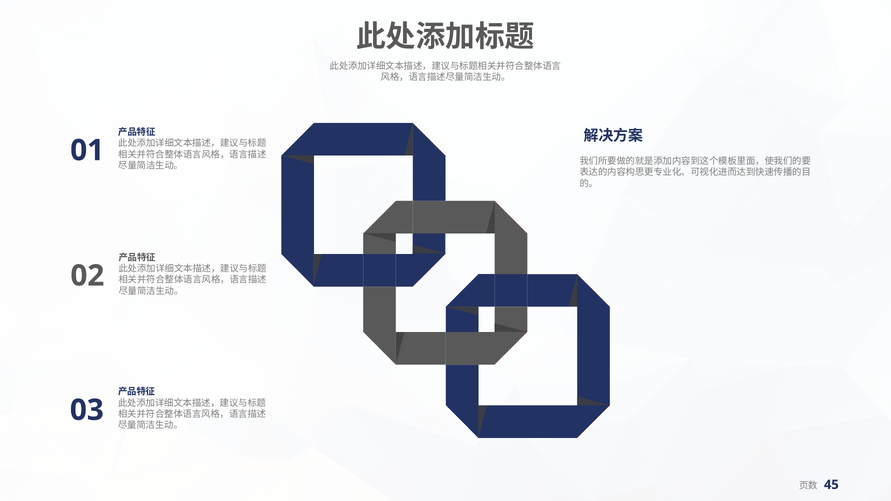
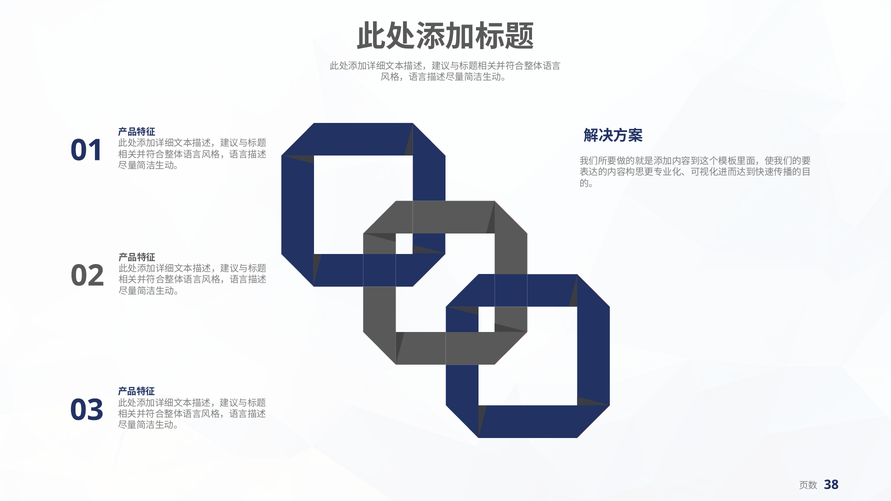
45: 45 -> 38
